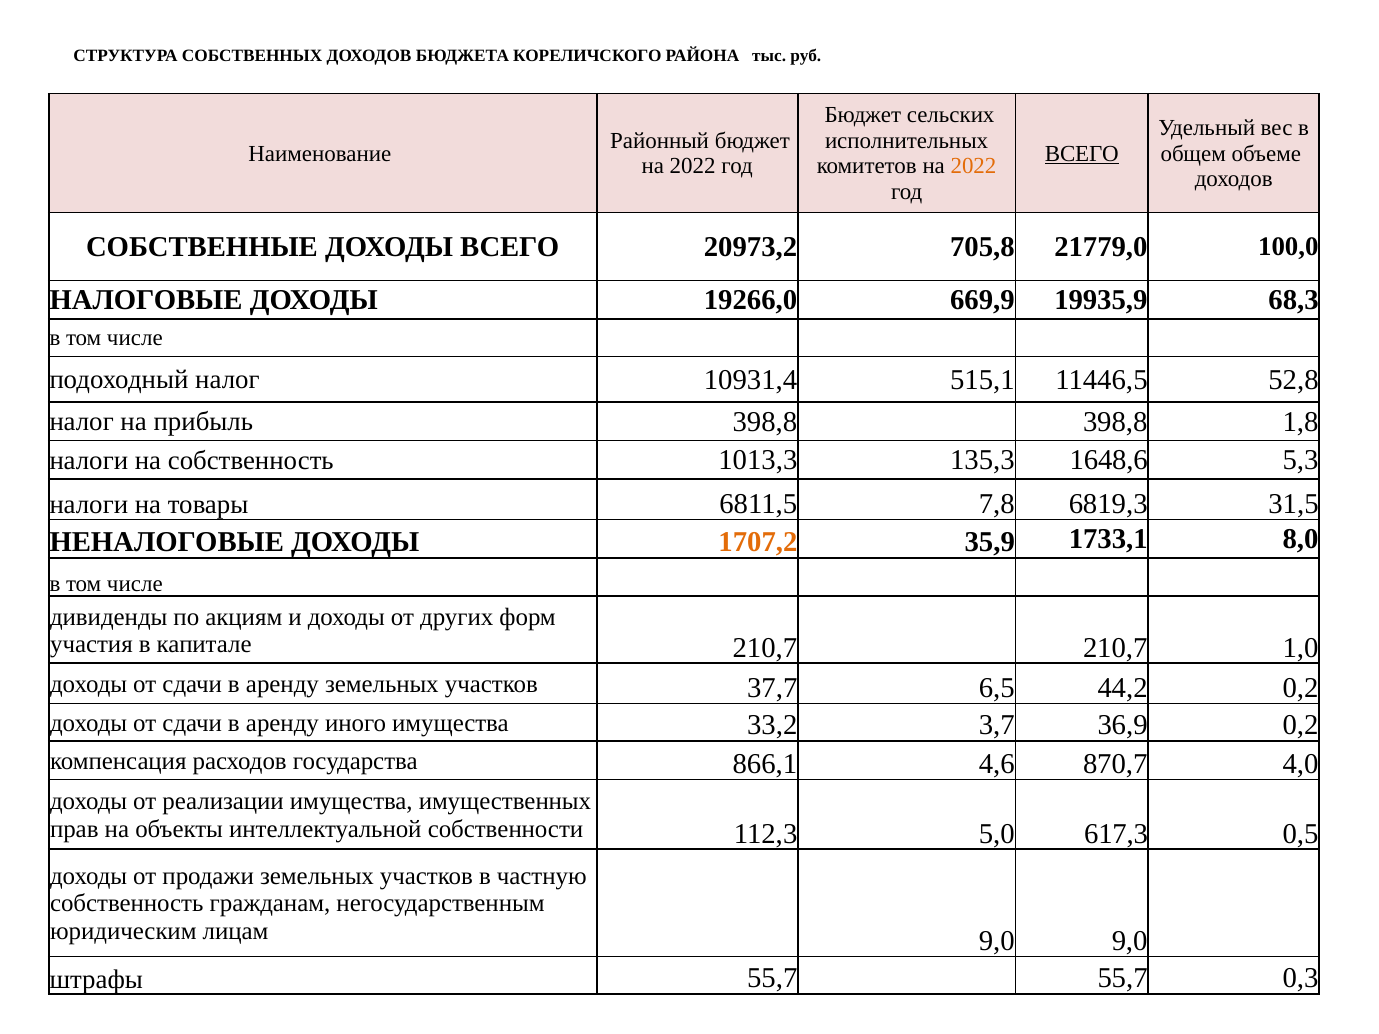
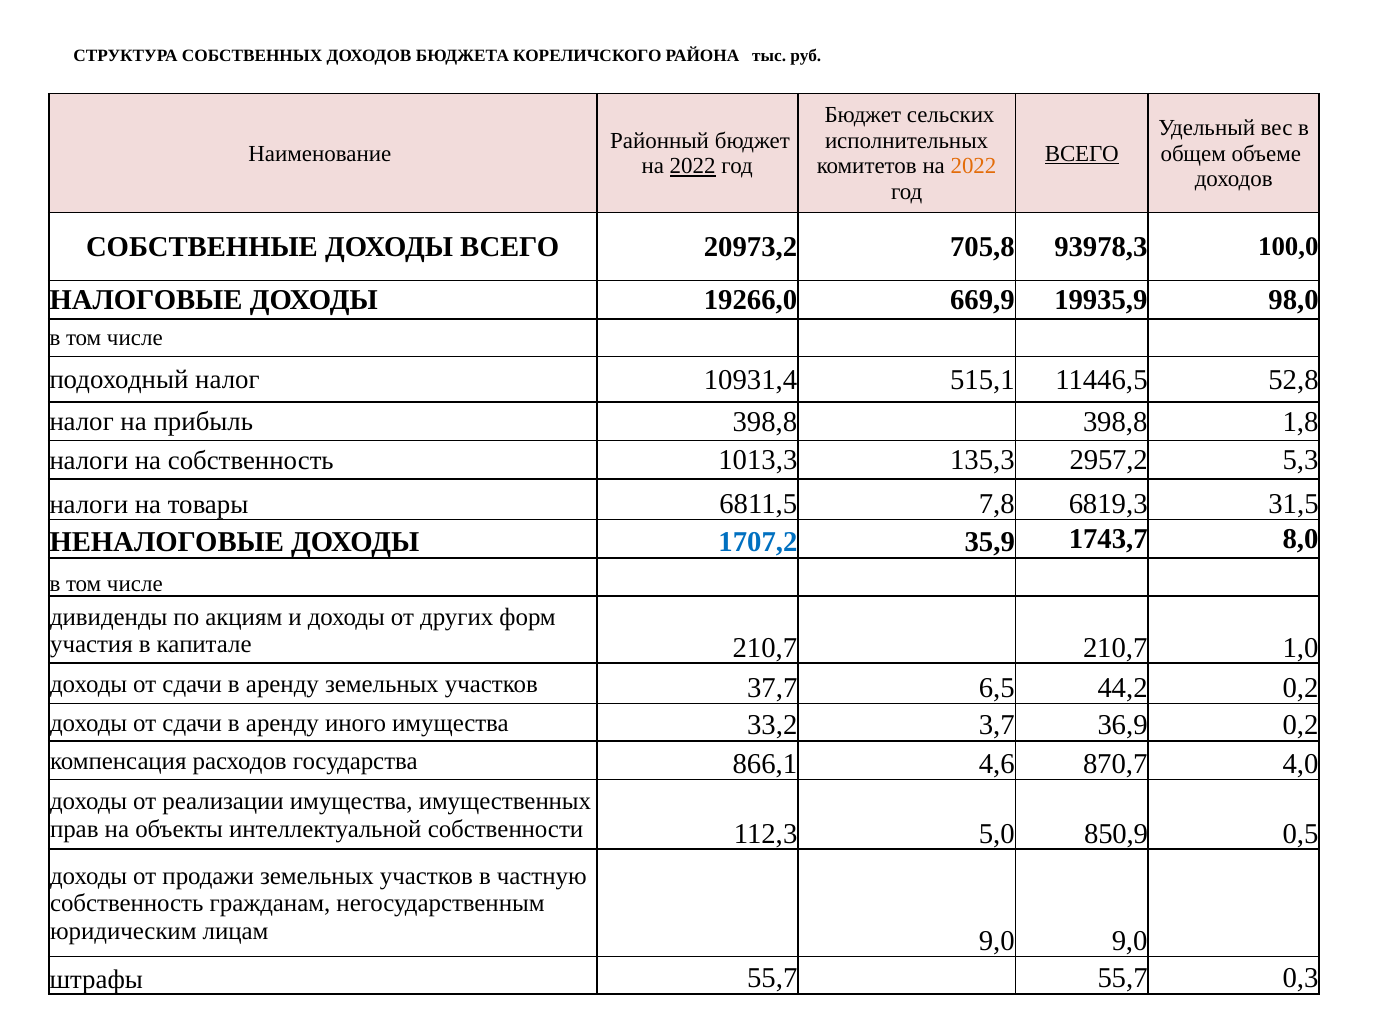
2022 at (693, 166) underline: none -> present
21779,0: 21779,0 -> 93978,3
68,3: 68,3 -> 98,0
1648,6: 1648,6 -> 2957,2
1707,2 colour: orange -> blue
1733,1: 1733,1 -> 1743,7
617,3: 617,3 -> 850,9
